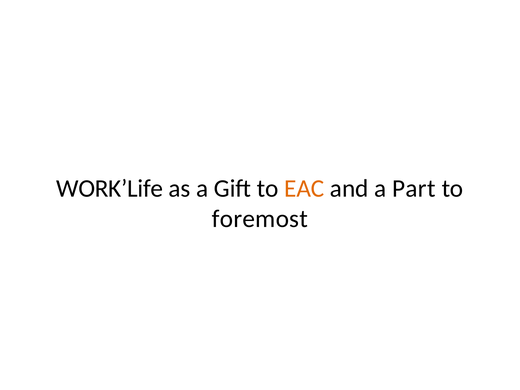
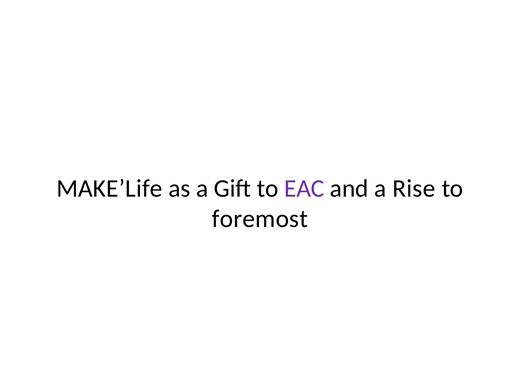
WORK’Life: WORK’Life -> MAKE’Life
EAC colour: orange -> purple
Part: Part -> Rise
